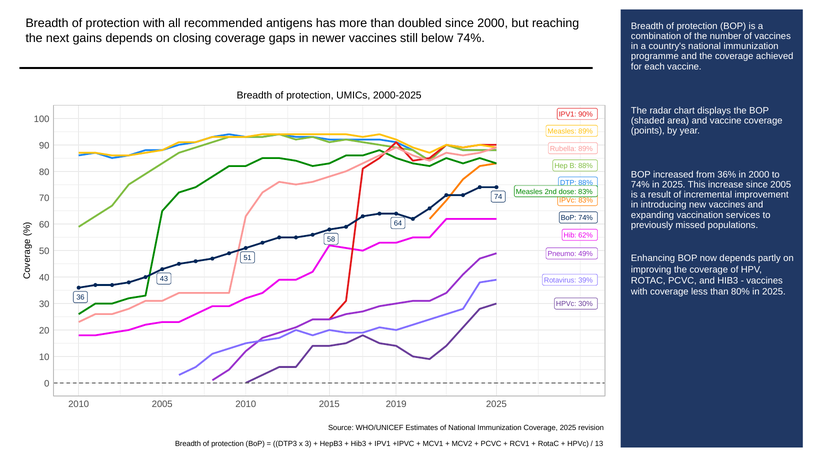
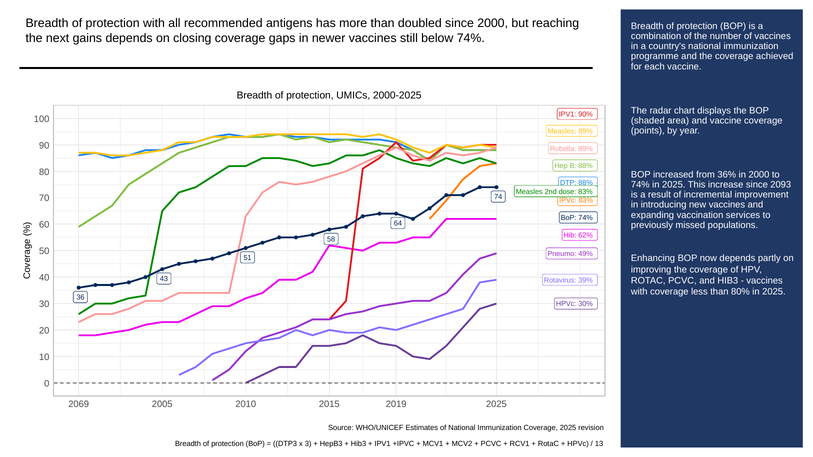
since 2005: 2005 -> 2093
2010 at (79, 405): 2010 -> 2069
